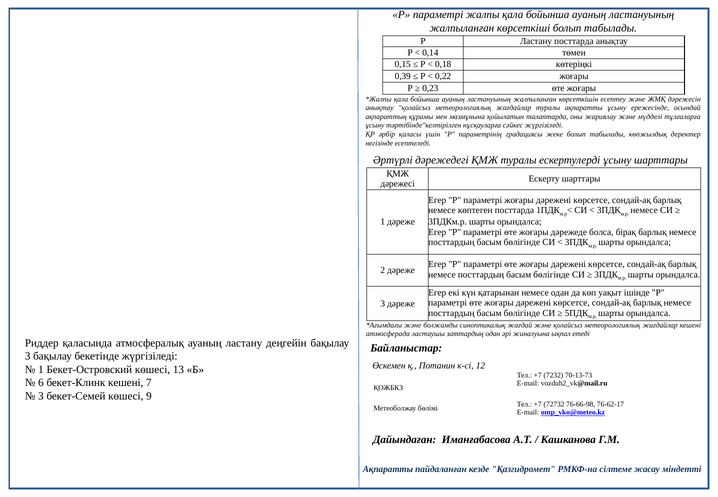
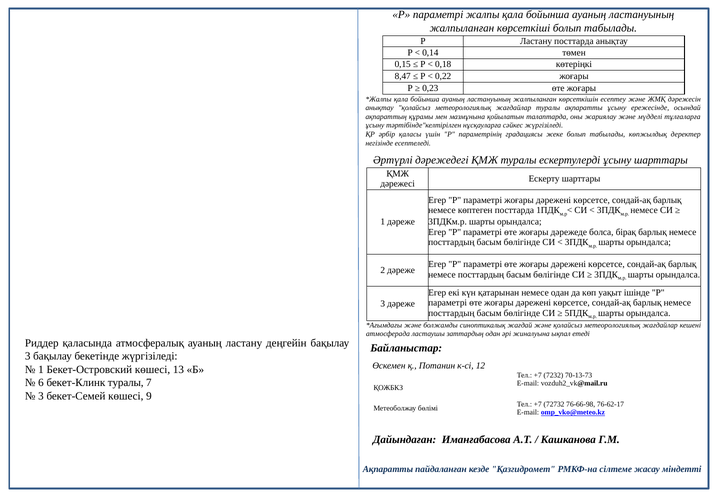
0,39: 0,39 -> 8,47
бекет-Клинк кешені: кешені -> туралы
